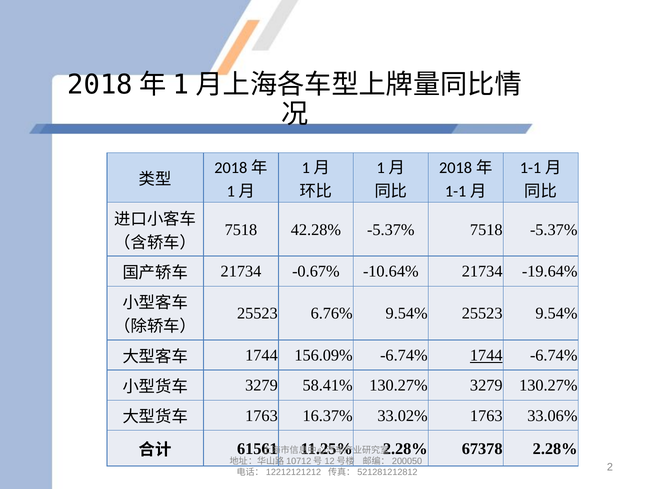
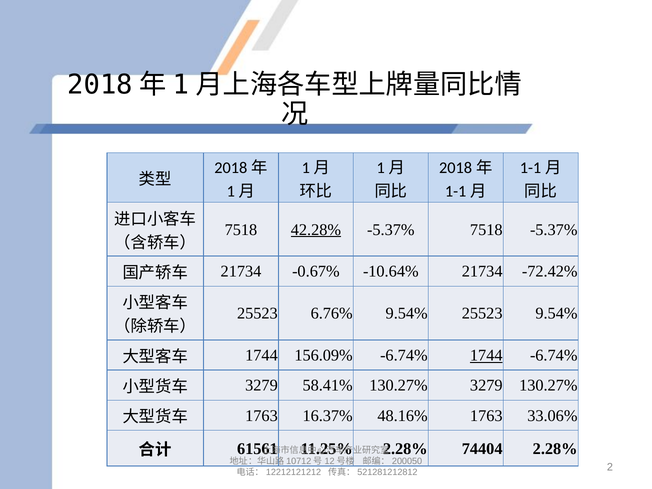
42.28% underline: none -> present
-19.64%: -19.64% -> -72.42%
33.02%: 33.02% -> 48.16%
67378: 67378 -> 74404
